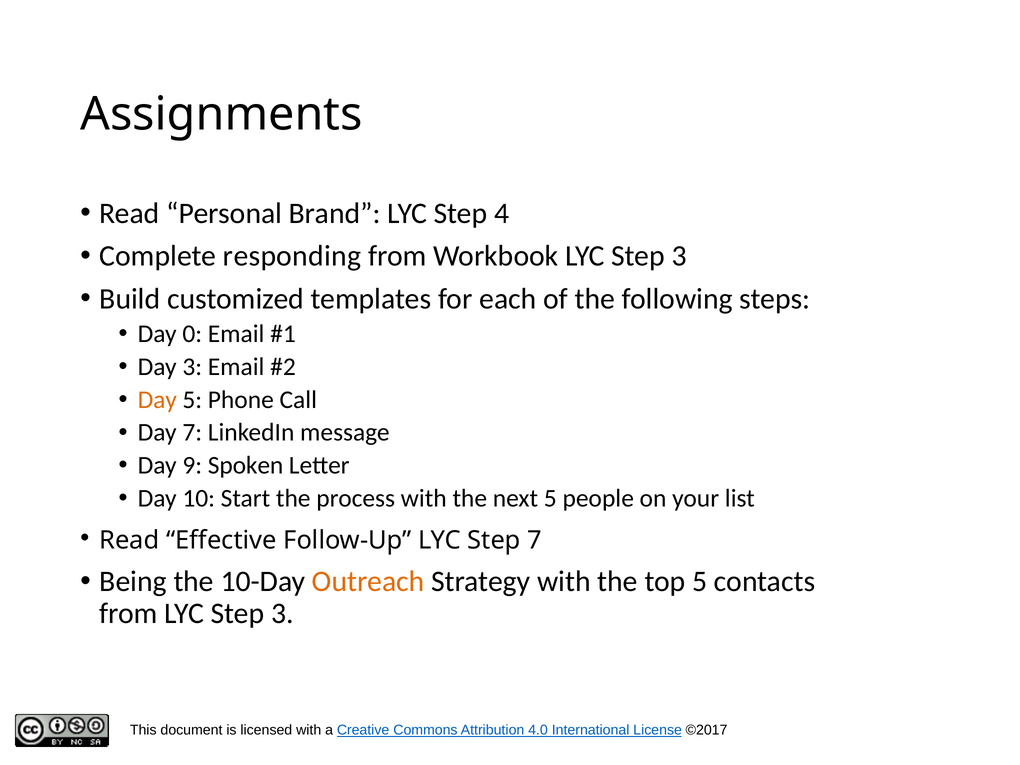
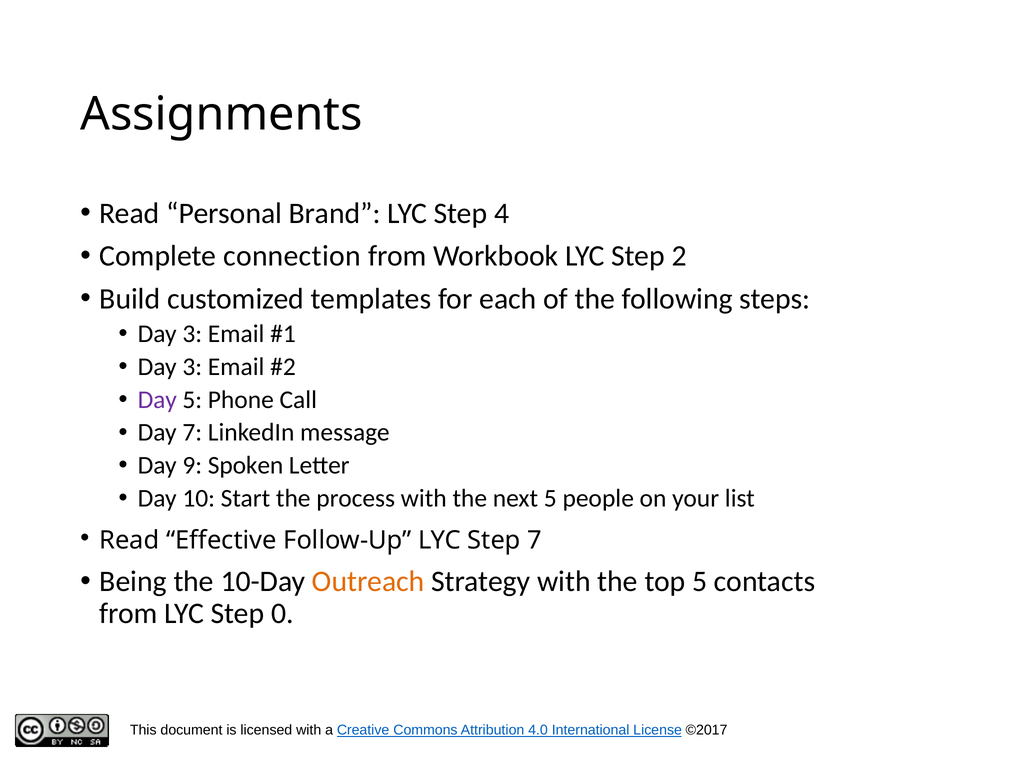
responding: responding -> connection
Workbook LYC Step 3: 3 -> 2
0 at (192, 334): 0 -> 3
Day at (157, 400) colour: orange -> purple
from LYC Step 3: 3 -> 0
